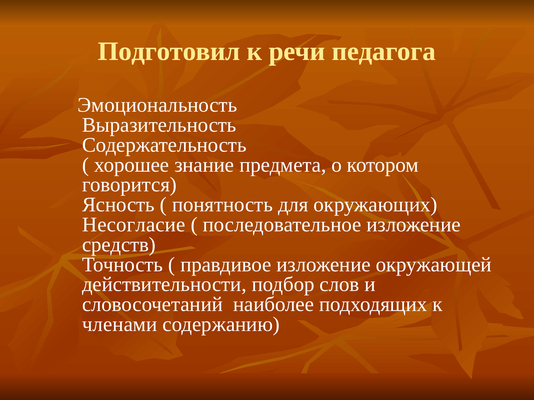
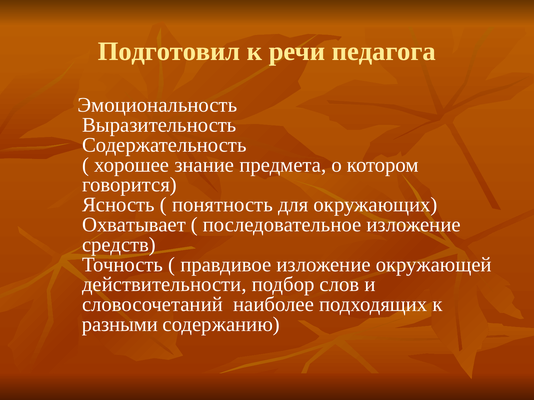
Несогласие: Несогласие -> Охватывает
членами: членами -> разными
